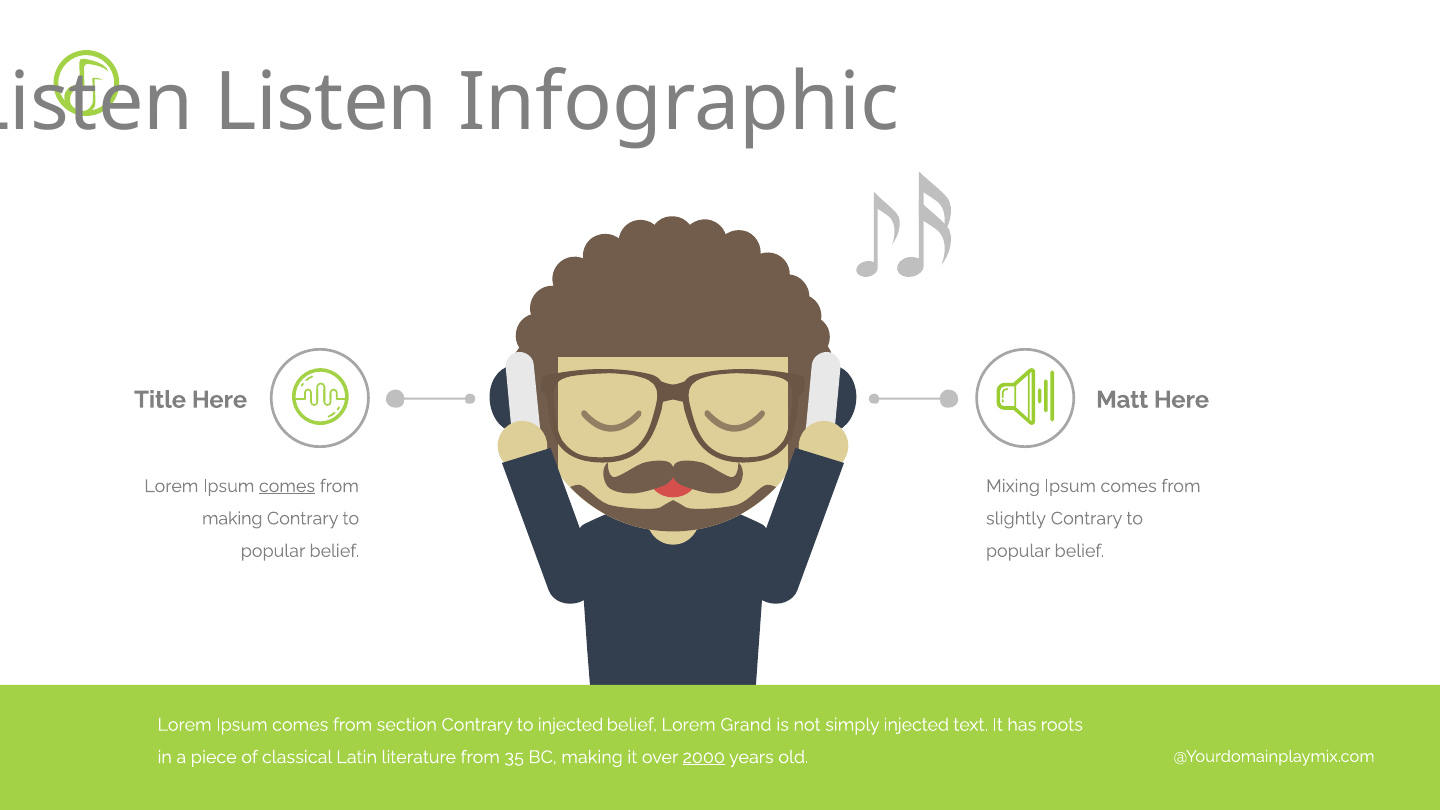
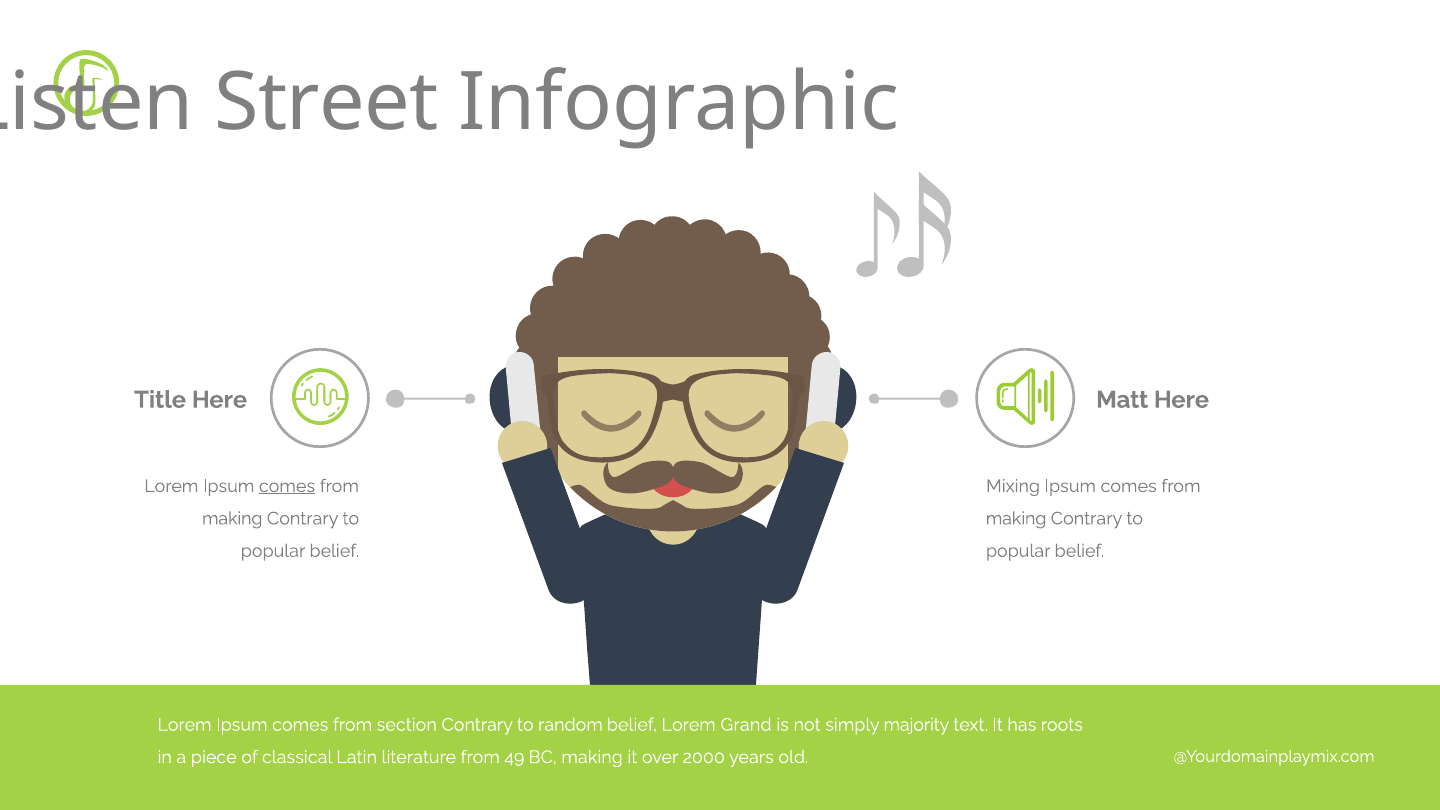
Listen at (326, 102): Listen -> Street
slightly at (1016, 518): slightly -> making
to injected: injected -> random
simply injected: injected -> majority
35: 35 -> 49
2000 underline: present -> none
